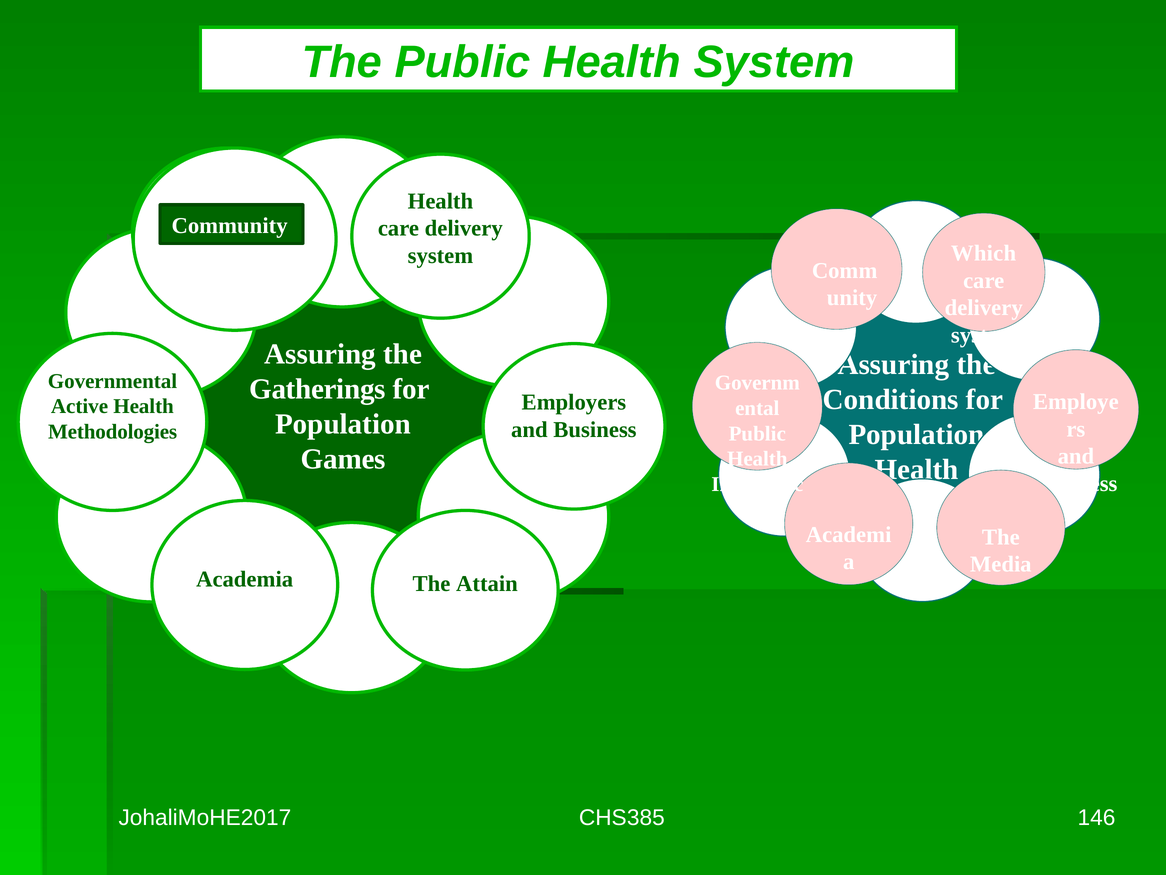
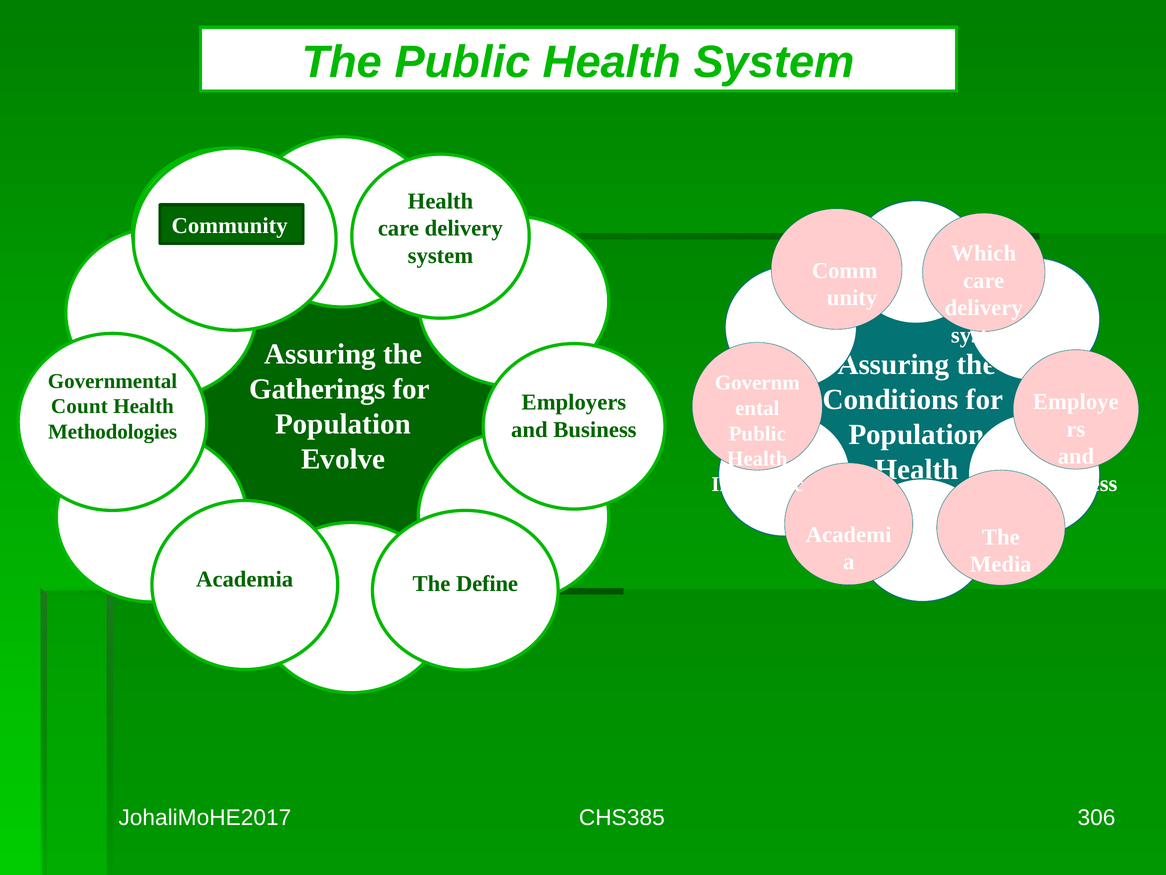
Active: Active -> Count
Games: Games -> Evolve
Attain: Attain -> Define
146: 146 -> 306
